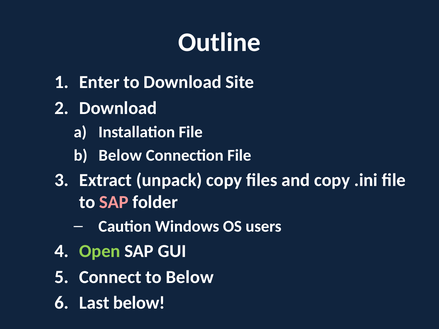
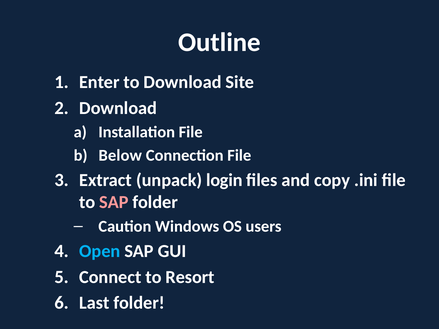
unpack copy: copy -> login
Open colour: light green -> light blue
to Below: Below -> Resort
Last below: below -> folder
